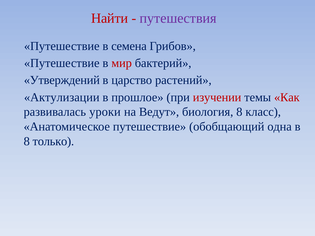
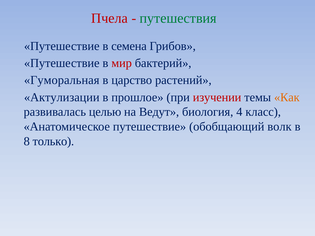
Найти: Найти -> Пчела
путешествия colour: purple -> green
Утверждений: Утверждений -> Гуморальная
Как colour: red -> orange
уроки: уроки -> целью
биология 8: 8 -> 4
одна: одна -> волк
